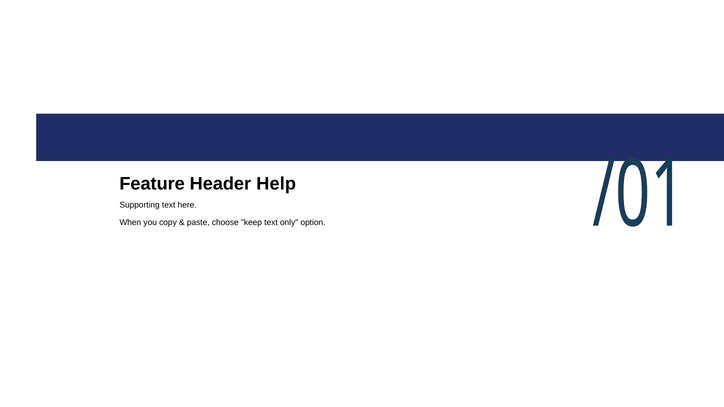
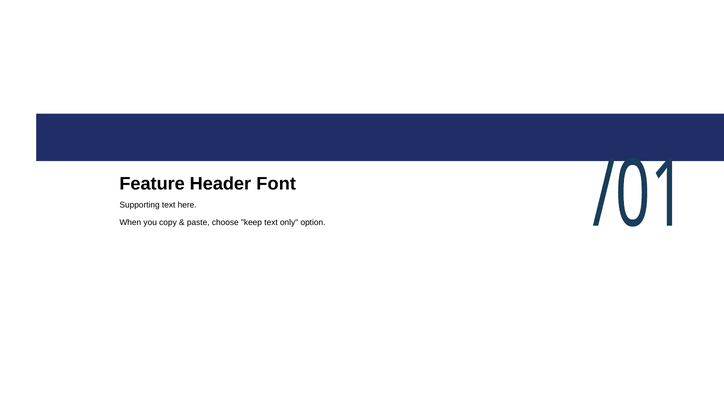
Help: Help -> Font
